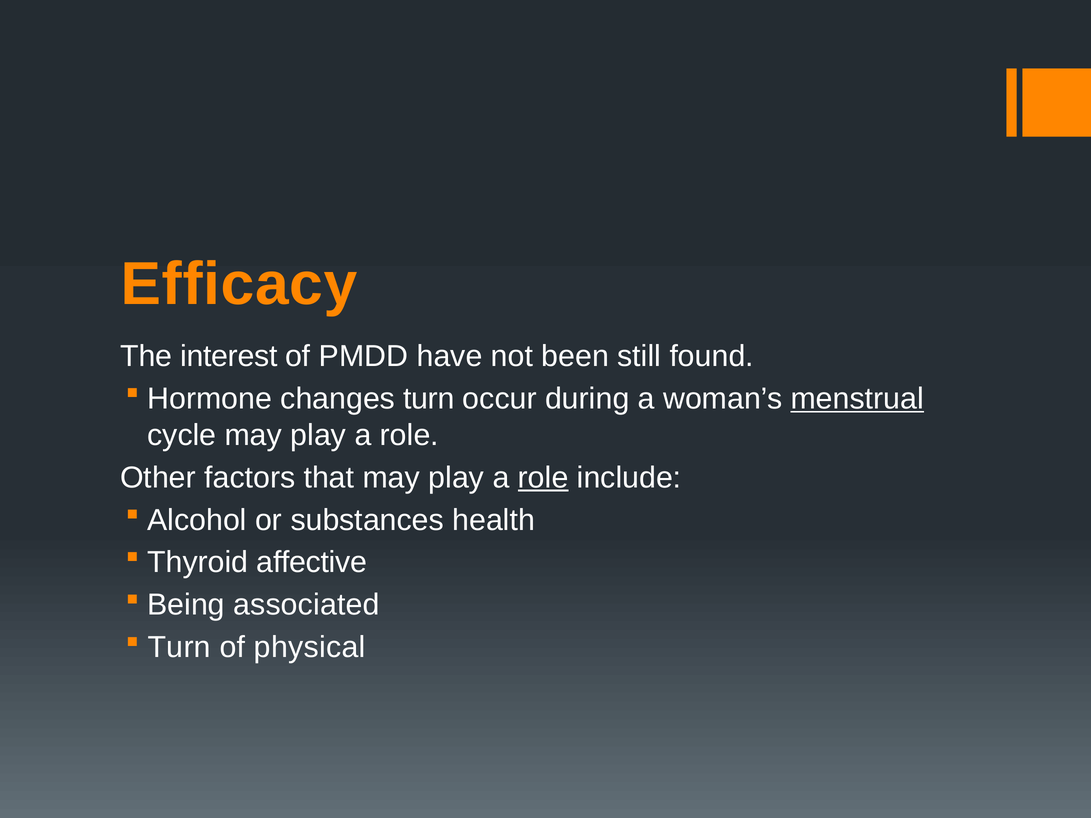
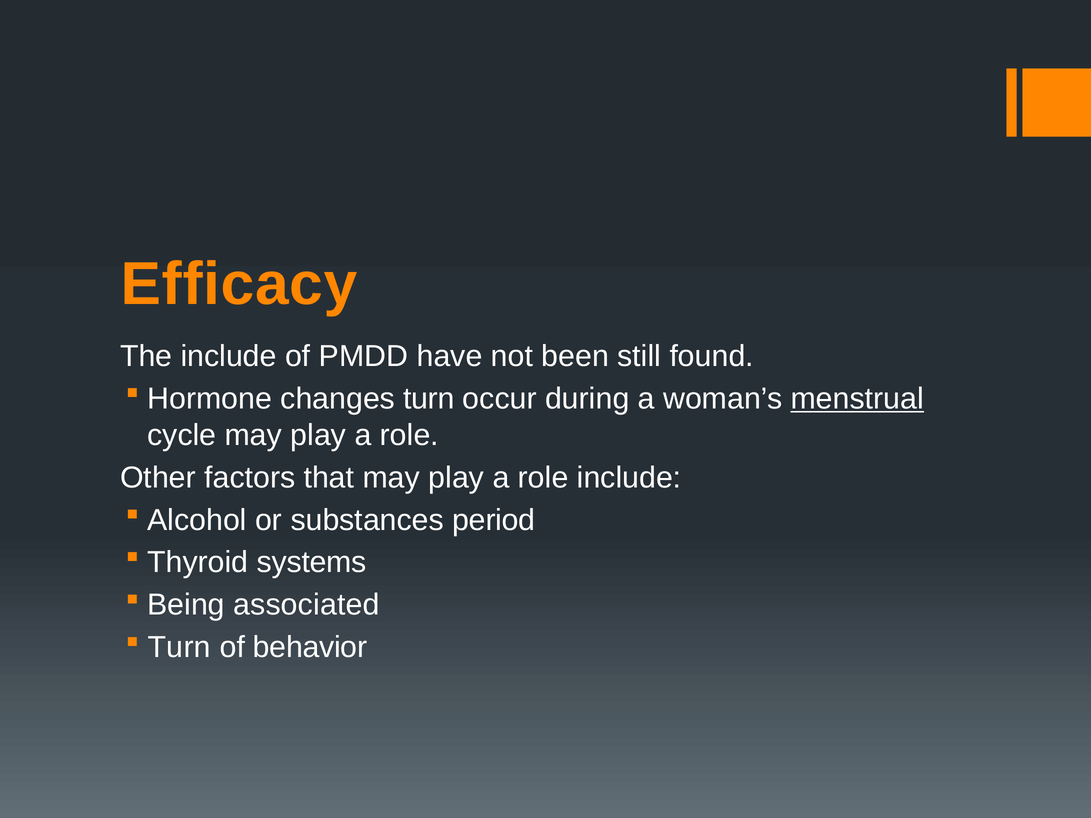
The interest: interest -> include
role at (543, 478) underline: present -> none
health: health -> period
affective: affective -> systems
physical: physical -> behavior
